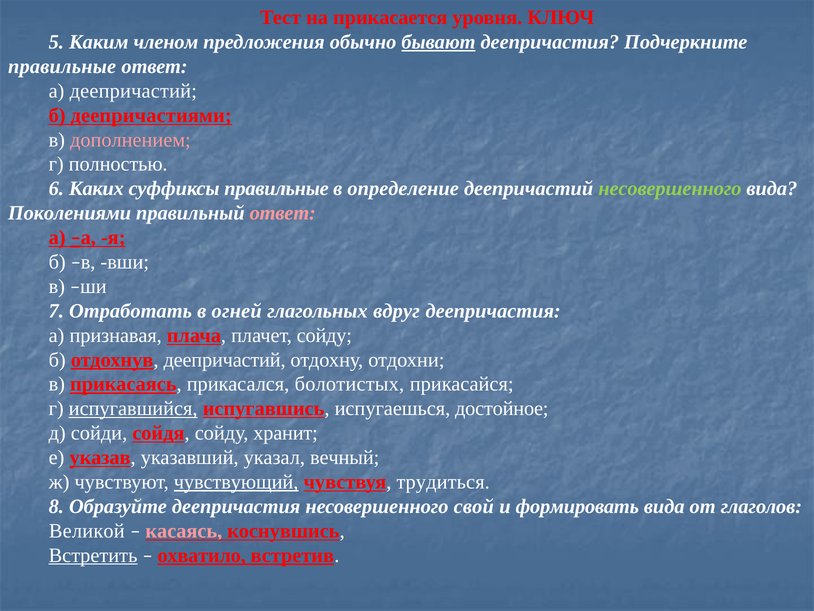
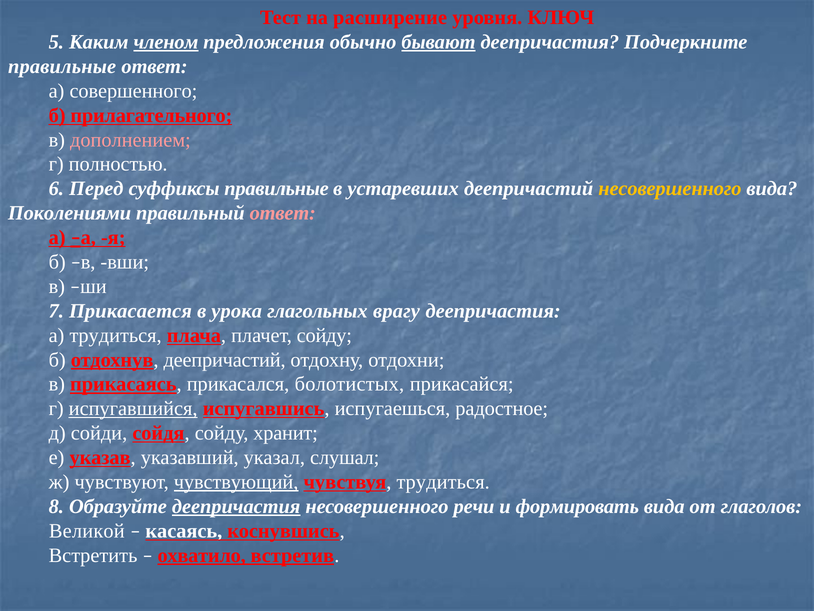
прикасается: прикасается -> расширение
членом underline: none -> present
а деепричастий: деепричастий -> совершенного
деепричастиями: деепричастиями -> прилагательного
Каких: Каких -> Перед
определение: определение -> устаревших
несовершенного at (670, 189) colour: light green -> yellow
Отработать: Отработать -> Прикасается
огней: огней -> урока
вдруг: вдруг -> врагу
а признавая: признавая -> трудиться
достойное: достойное -> радостное
вечный: вечный -> слушал
деепричастия at (236, 506) underline: none -> present
свой: свой -> речи
касаясь colour: pink -> white
Встретить underline: present -> none
